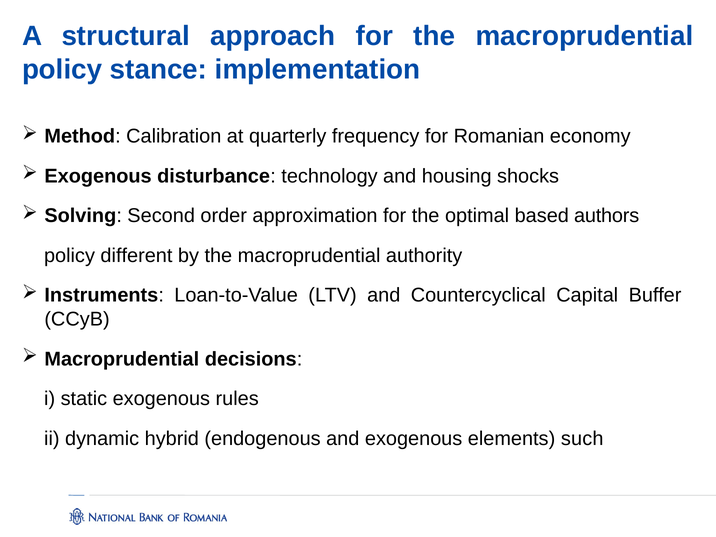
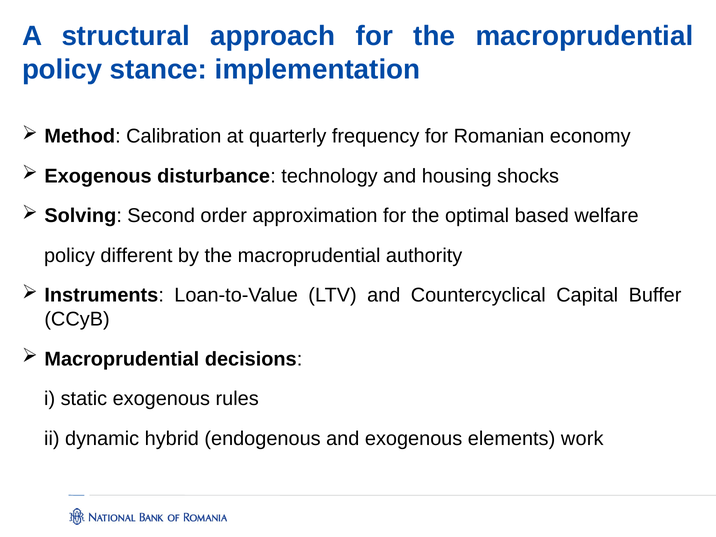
authors: authors -> welfare
such: such -> work
